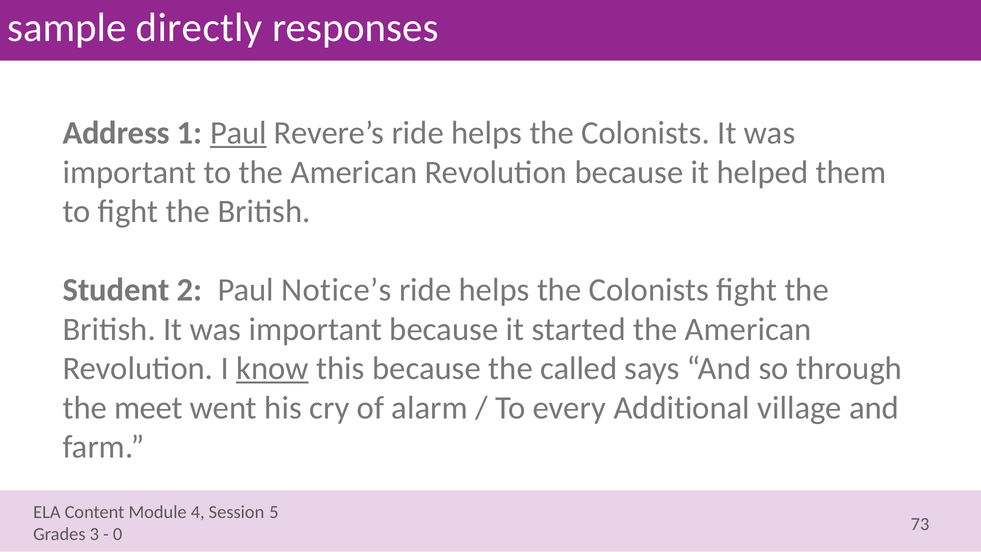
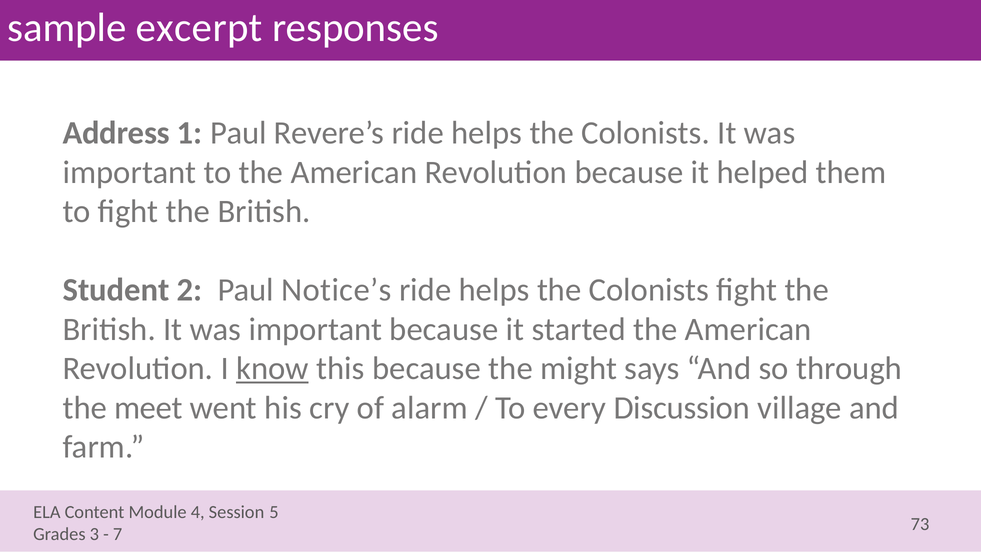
directly: directly -> excerpt
Paul at (238, 133) underline: present -> none
called: called -> might
Additional: Additional -> Discussion
0: 0 -> 7
